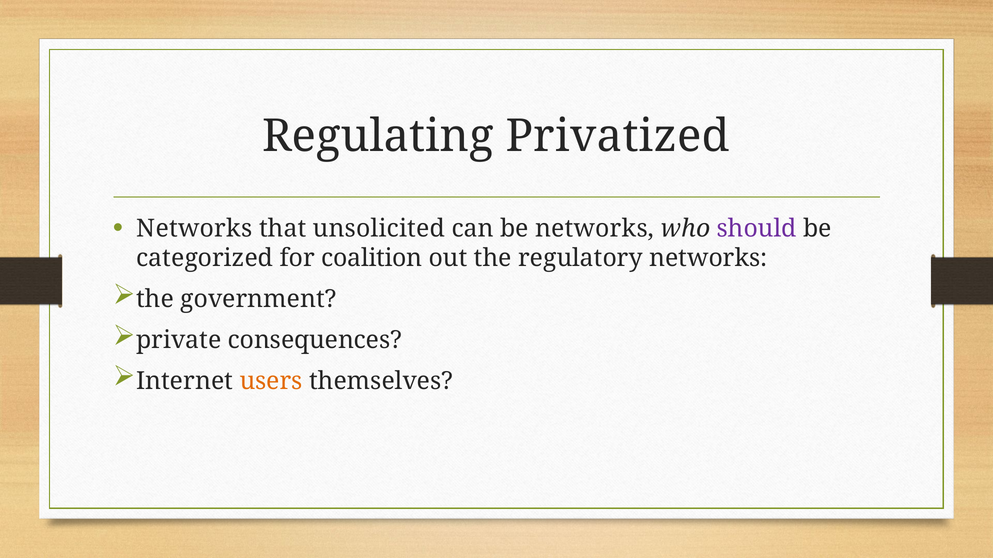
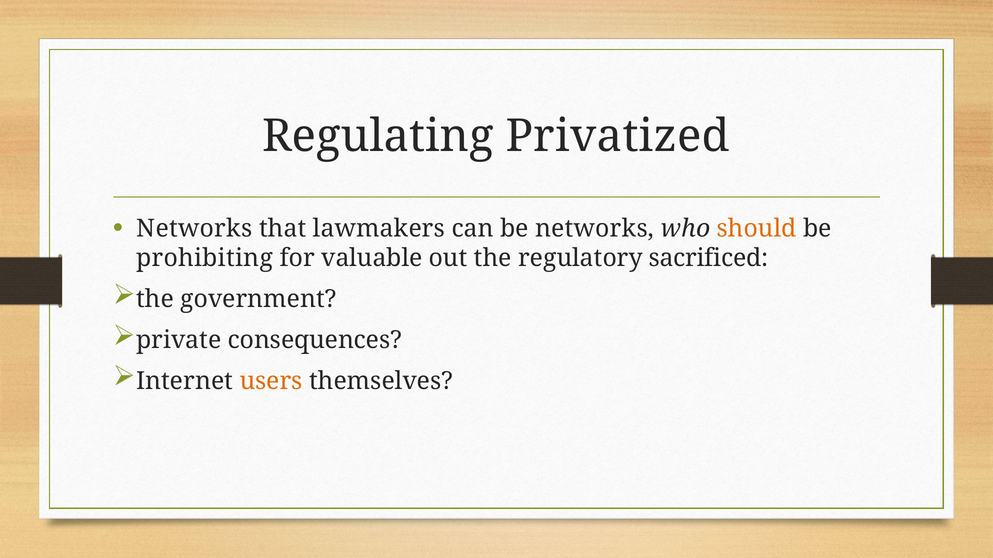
unsolicited: unsolicited -> lawmakers
should colour: purple -> orange
categorized: categorized -> prohibiting
coalition: coalition -> valuable
regulatory networks: networks -> sacrificed
